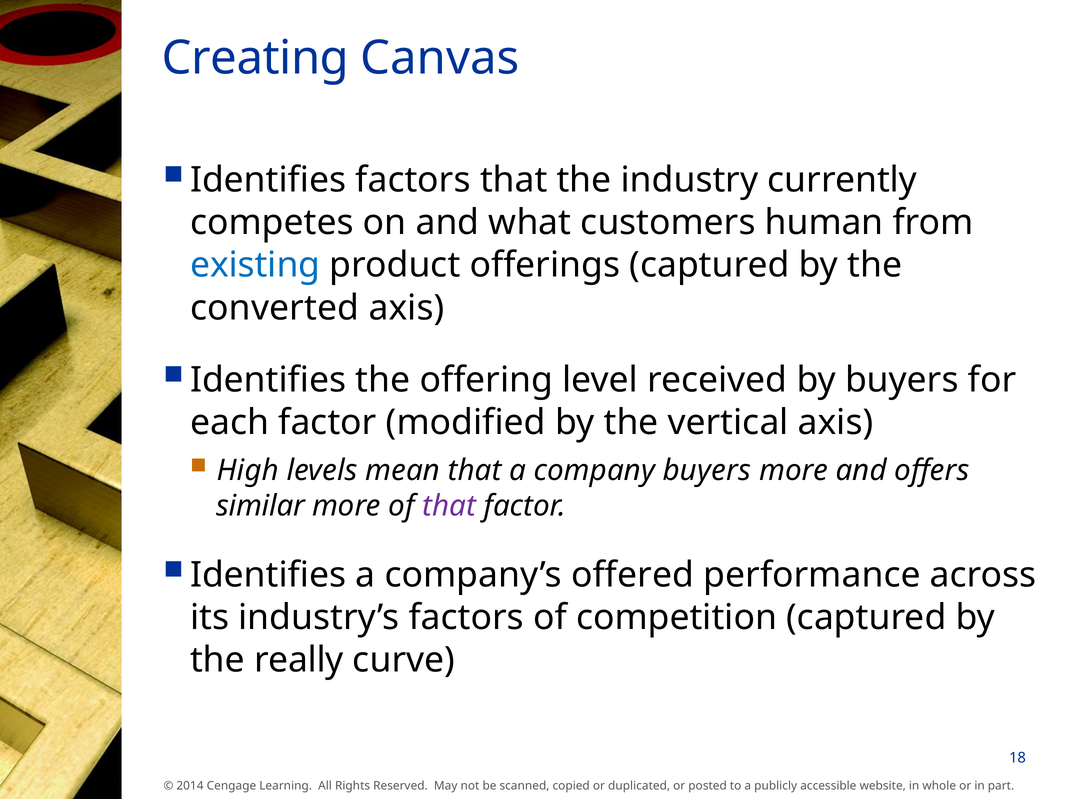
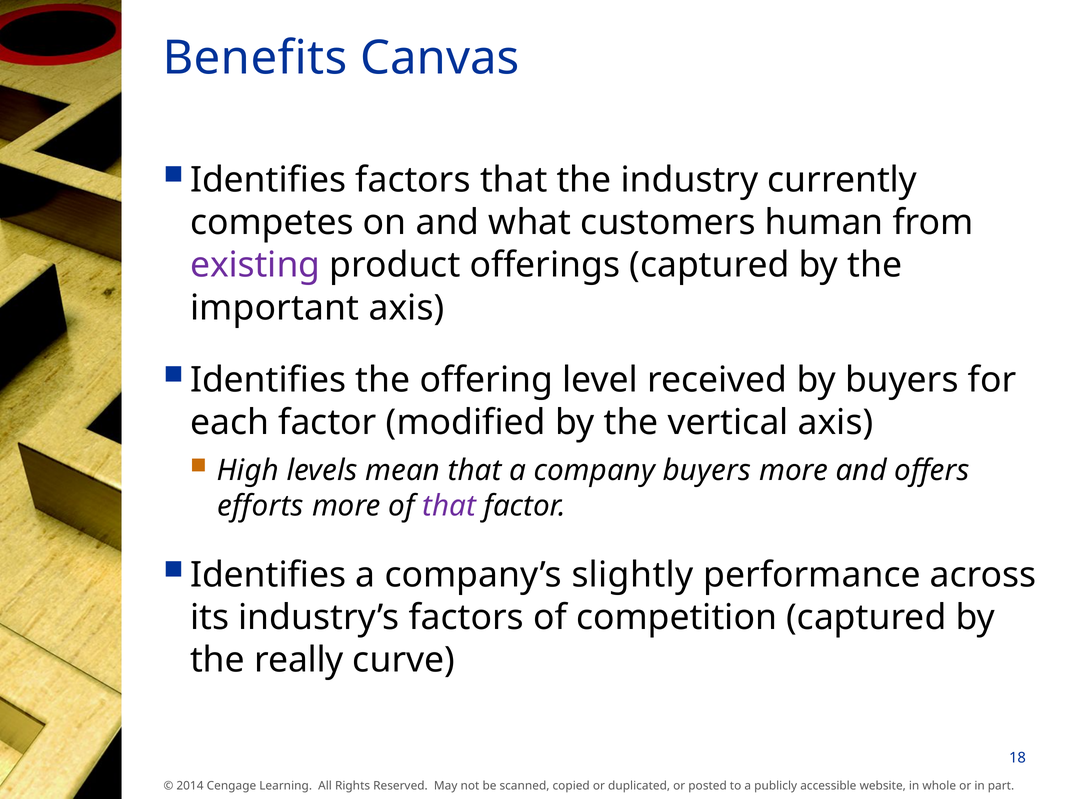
Creating: Creating -> Benefits
existing colour: blue -> purple
converted: converted -> important
similar: similar -> efforts
offered: offered -> slightly
